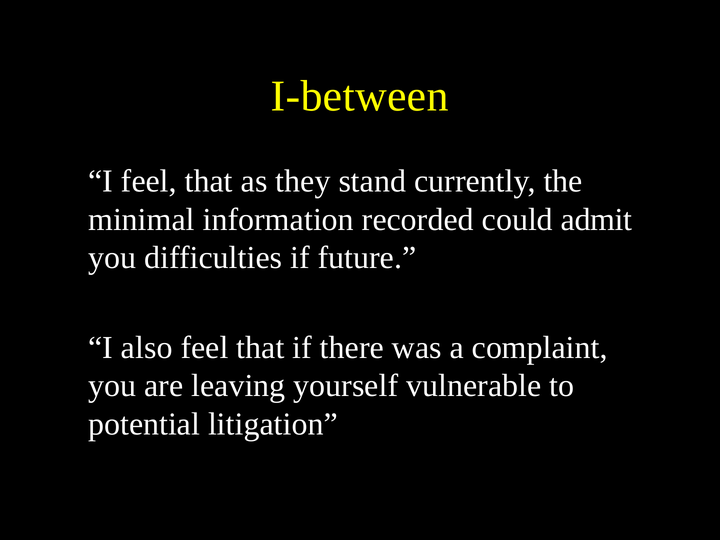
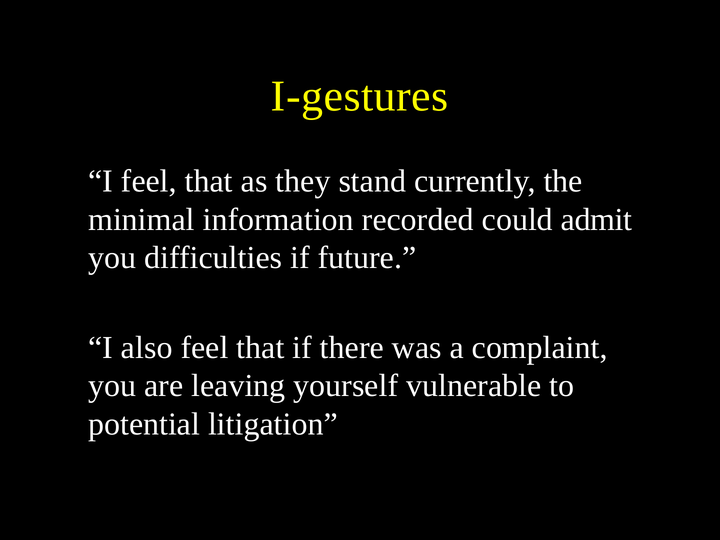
I-between: I-between -> I-gestures
